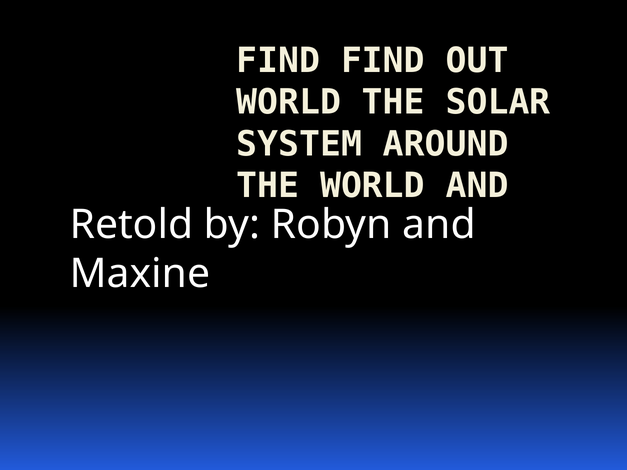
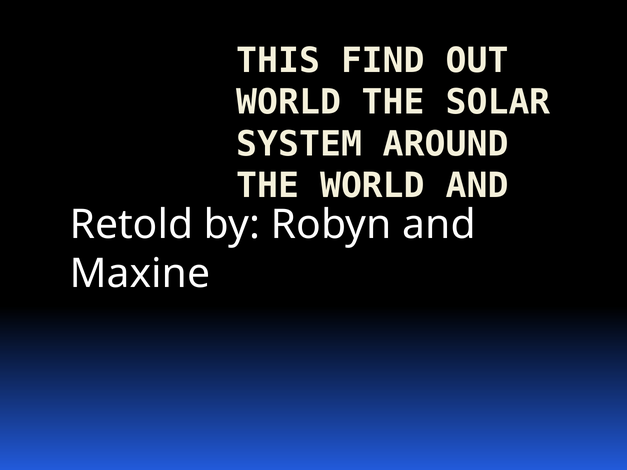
FIND at (278, 61): FIND -> THIS
